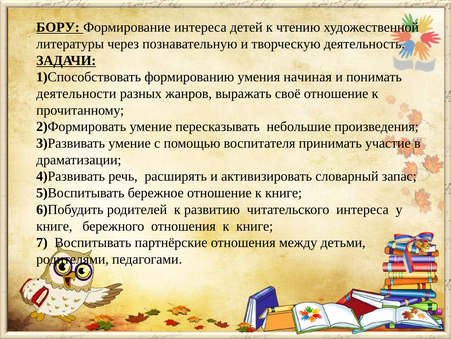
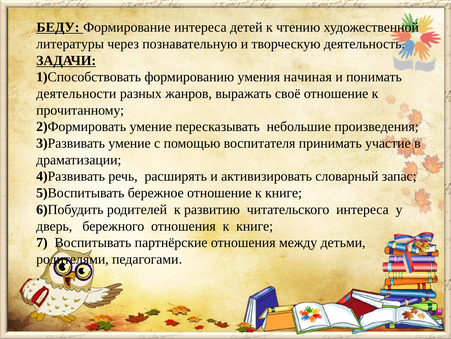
БОРУ: БОРУ -> БЕДУ
книге at (54, 226): книге -> дверь
